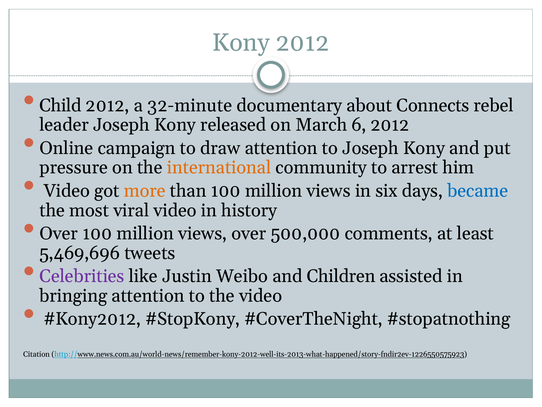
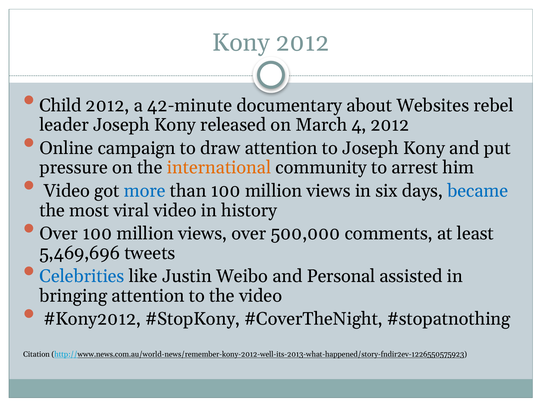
32-minute: 32-minute -> 42-minute
Connects: Connects -> Websites
6: 6 -> 4
more colour: orange -> blue
Celebrities colour: purple -> blue
Children: Children -> Personal
